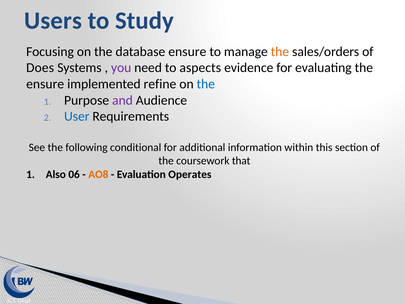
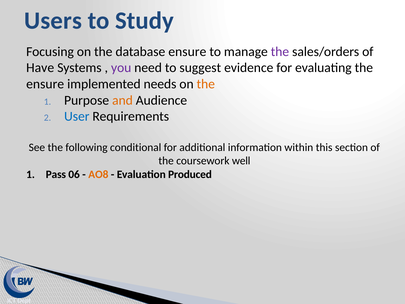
the at (280, 52) colour: orange -> purple
Does: Does -> Have
aspects: aspects -> suggest
refine: refine -> needs
the at (206, 84) colour: blue -> orange
and colour: purple -> orange
that: that -> well
Also: Also -> Pass
Operates: Operates -> Produced
